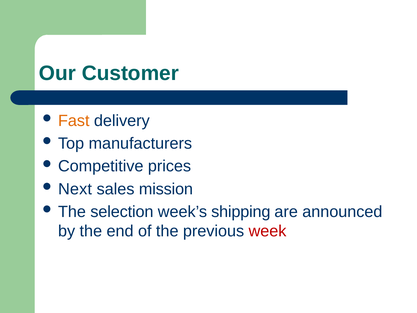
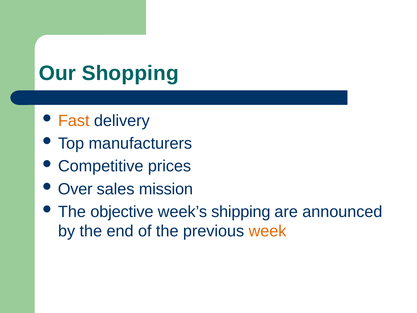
Customer: Customer -> Shopping
Next: Next -> Over
selection: selection -> objective
week colour: red -> orange
